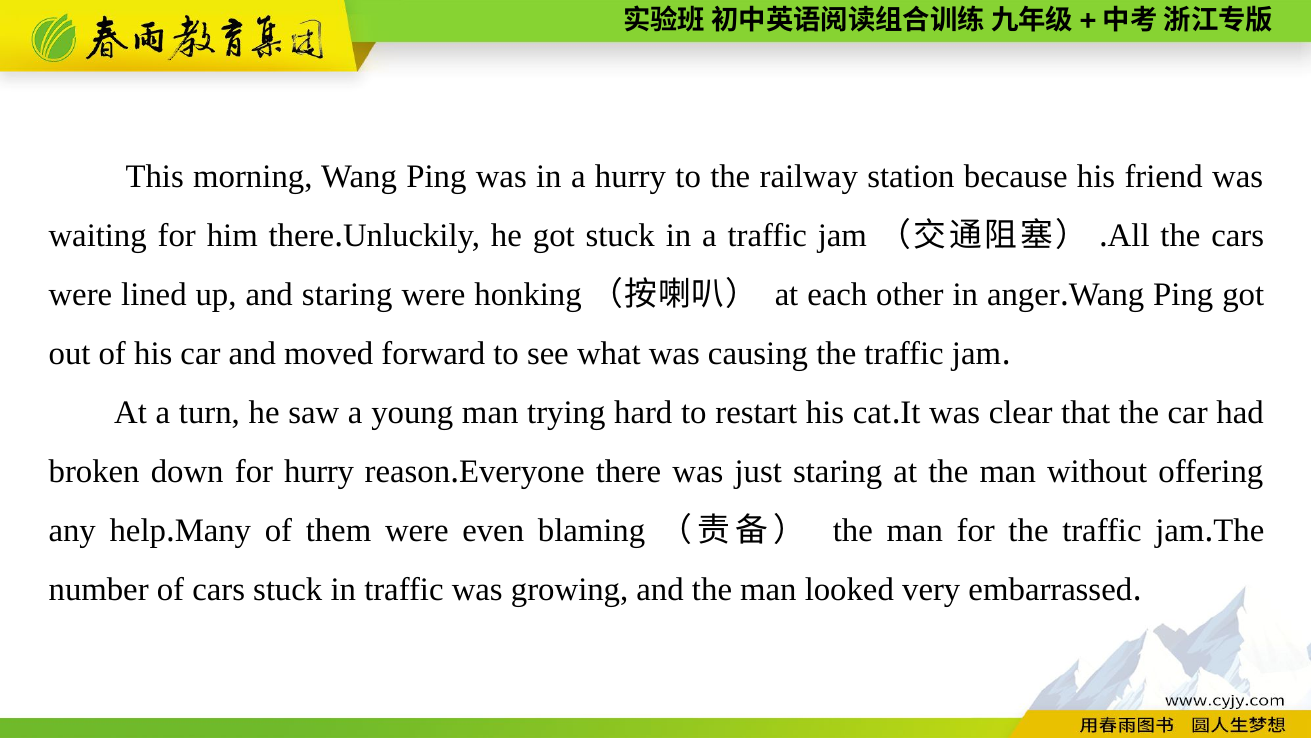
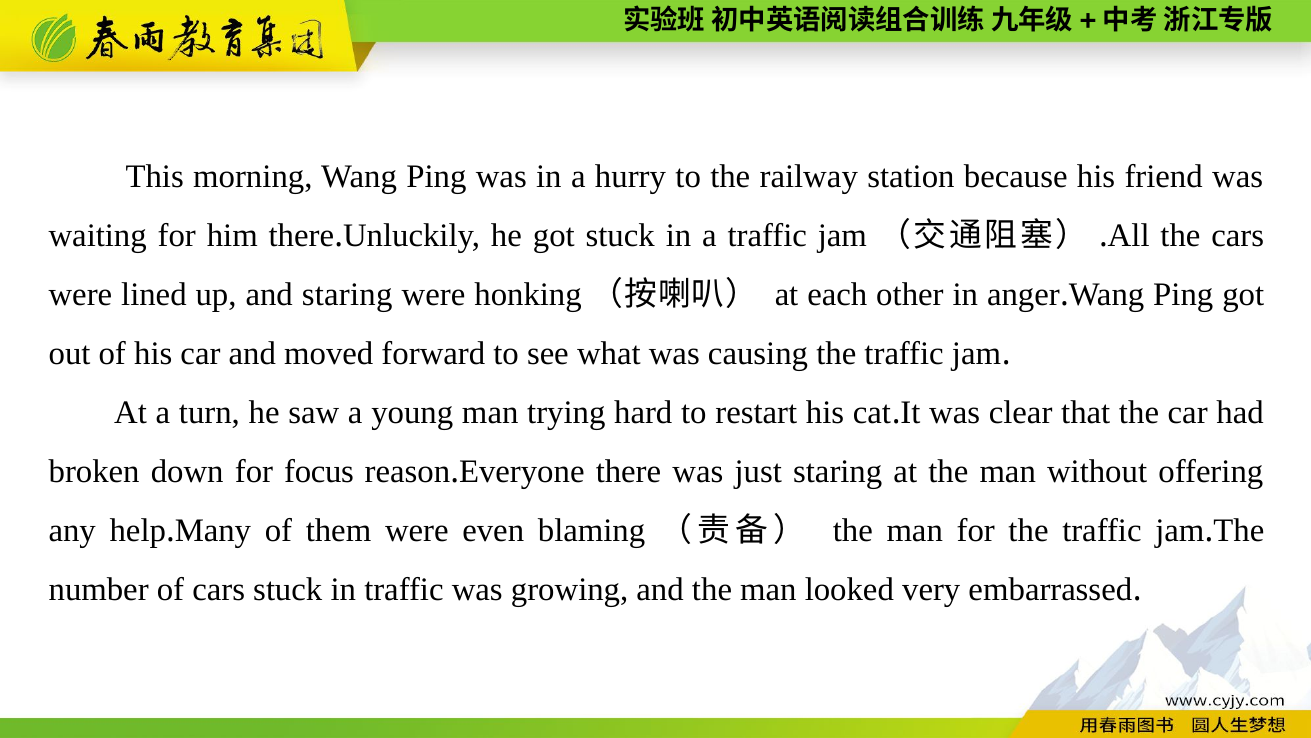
for hurry: hurry -> focus
